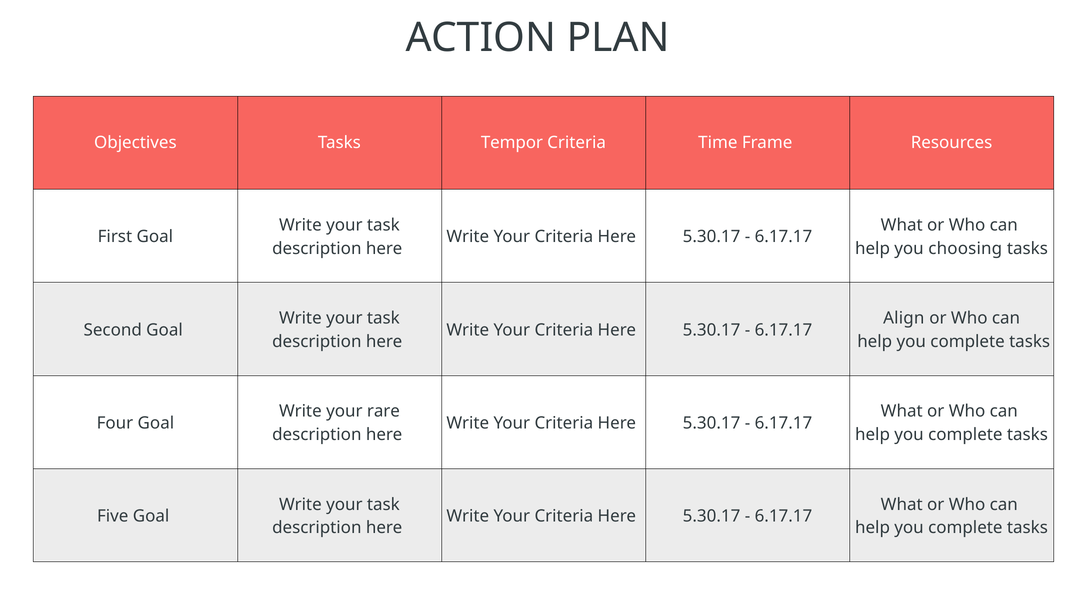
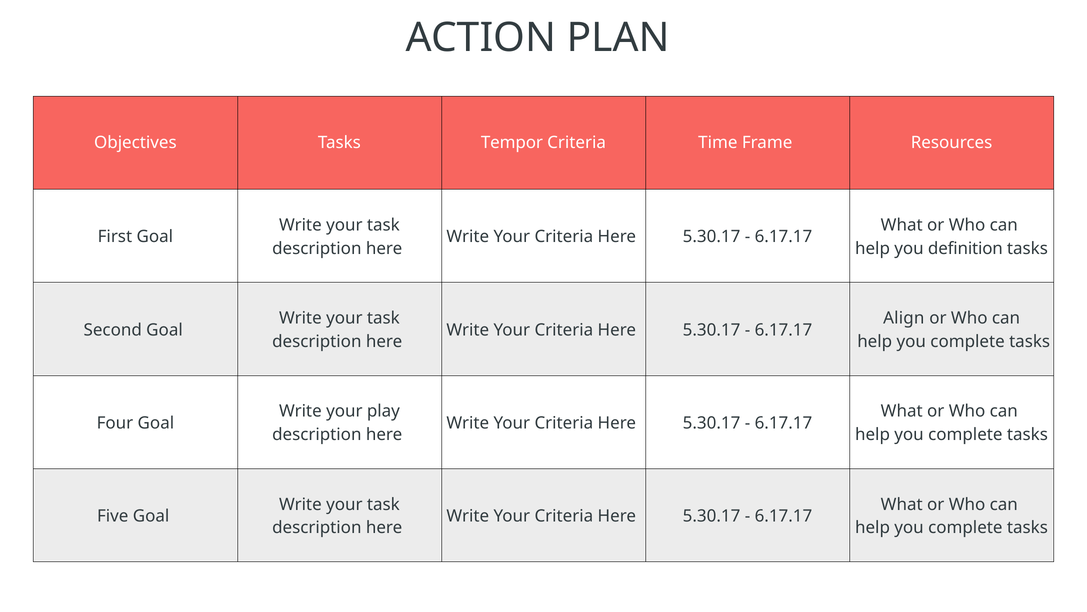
choosing: choosing -> definition
rare: rare -> play
